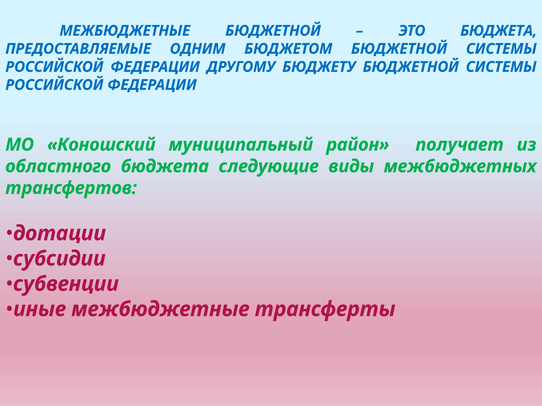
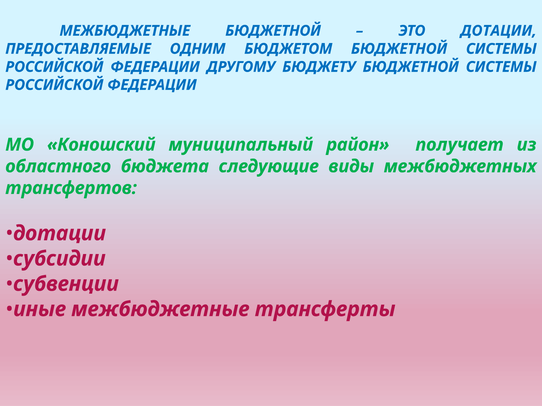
ЭТО БЮДЖЕТА: БЮДЖЕТА -> ДОТАЦИИ
